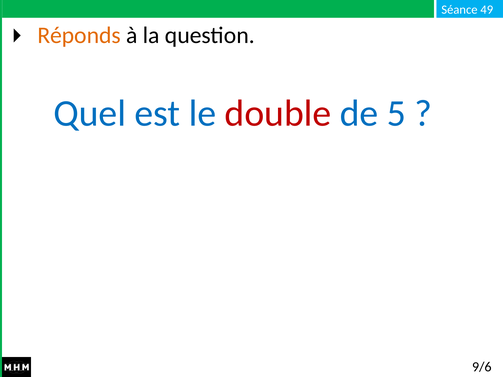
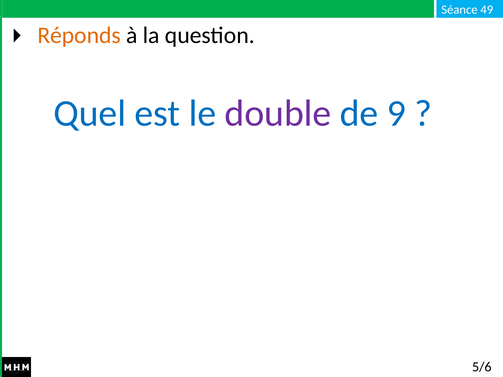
double colour: red -> purple
5: 5 -> 9
9/6: 9/6 -> 5/6
